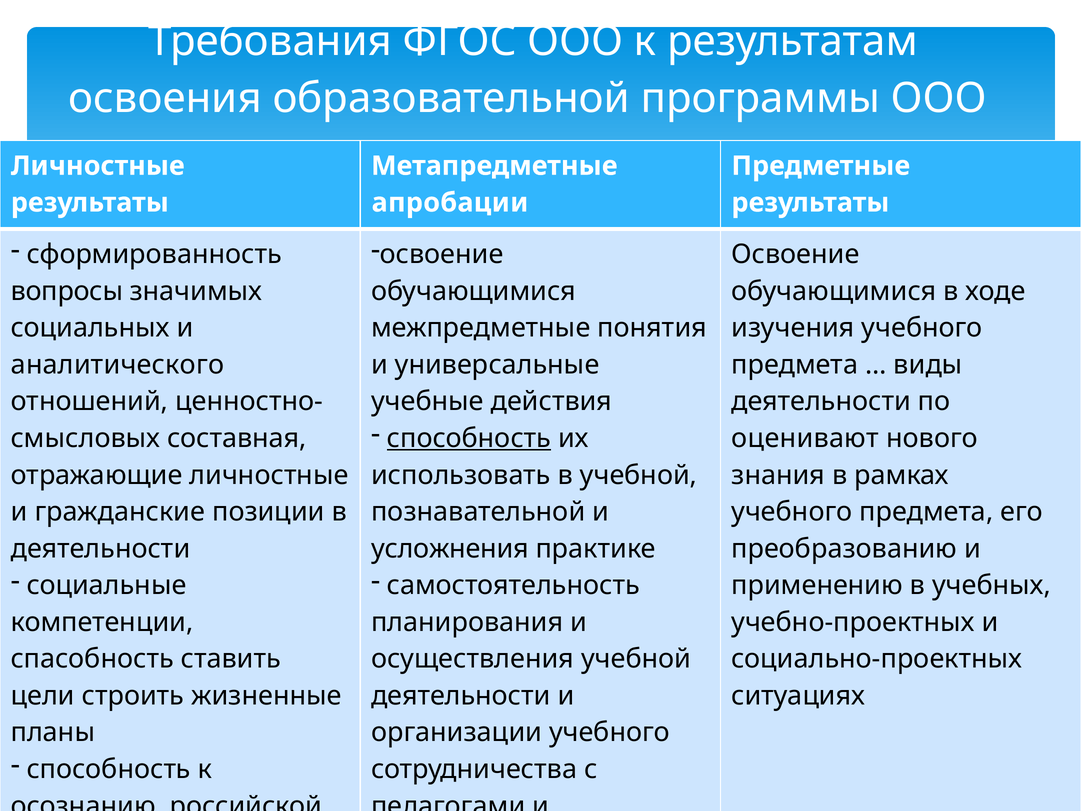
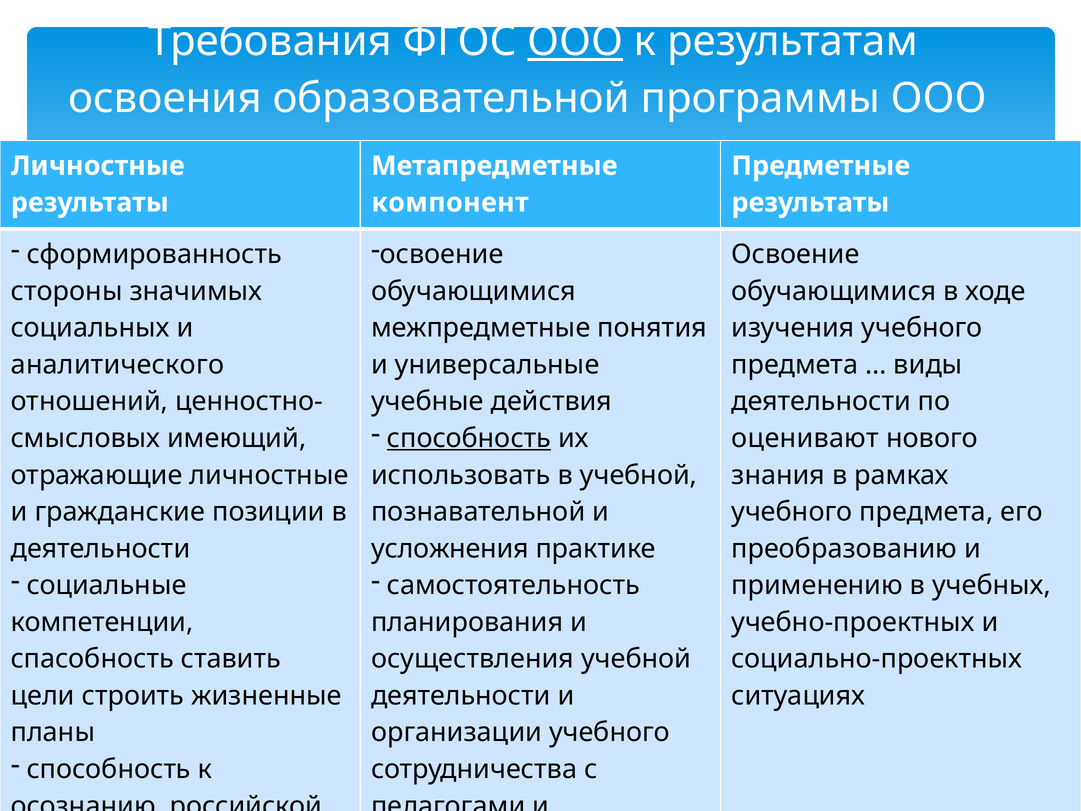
ООО at (575, 41) underline: none -> present
апробации: апробации -> компонент
вопросы: вопросы -> стороны
составная: составная -> имеющий
